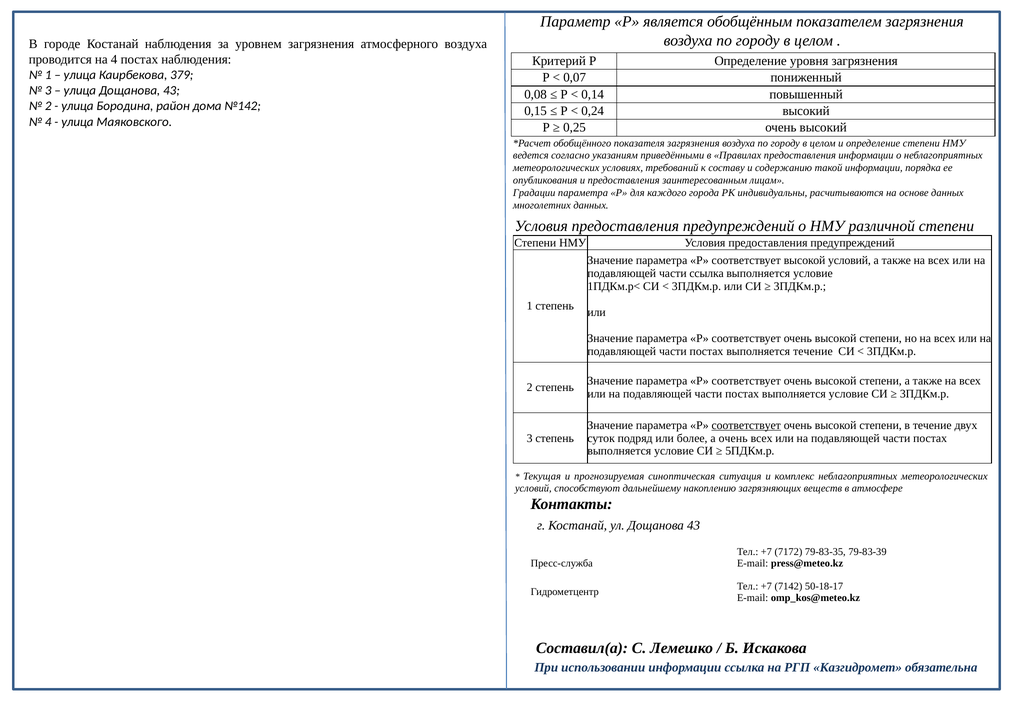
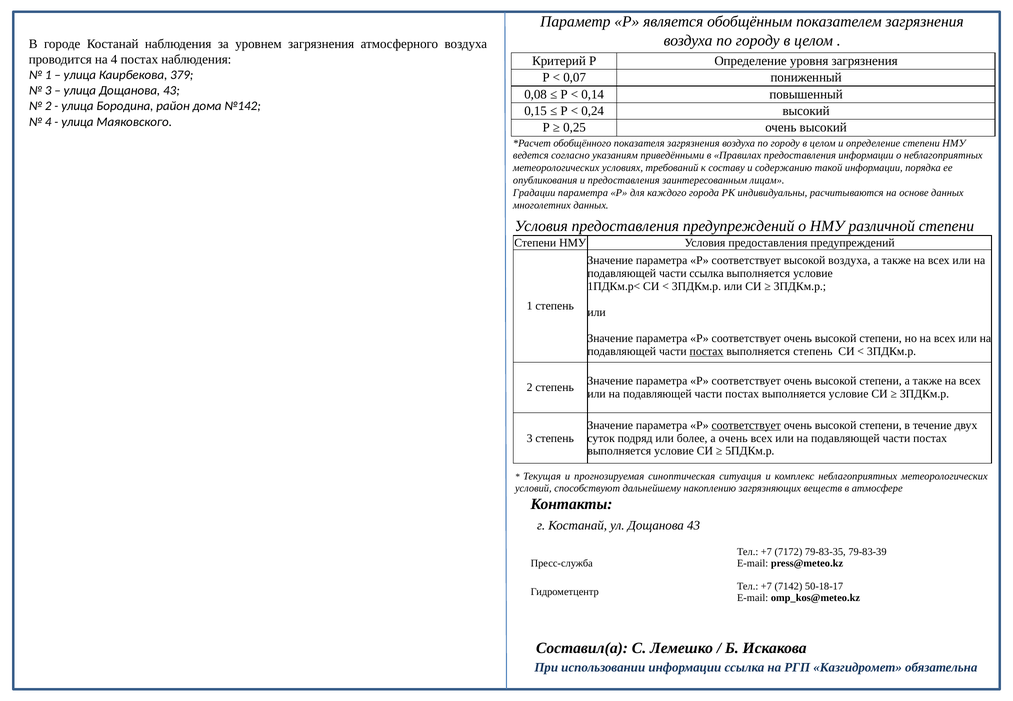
высокой условий: условий -> воздуха
постах at (706, 351) underline: none -> present
выполняется течение: течение -> степень
